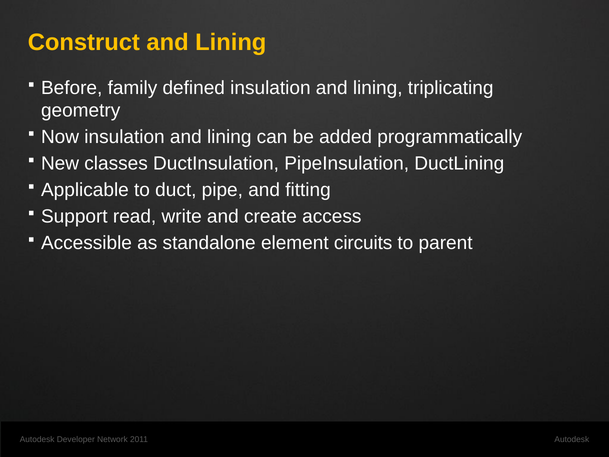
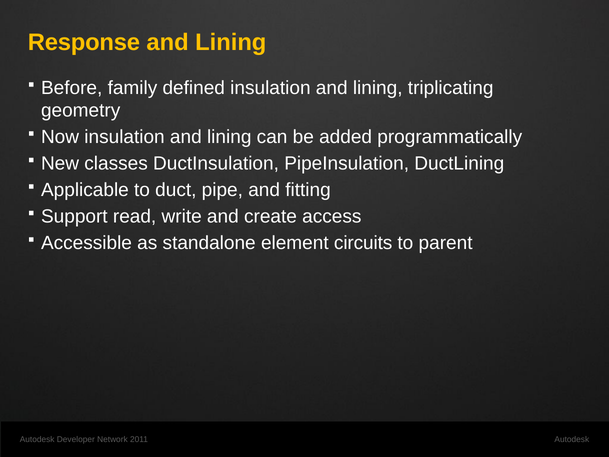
Construct: Construct -> Response
